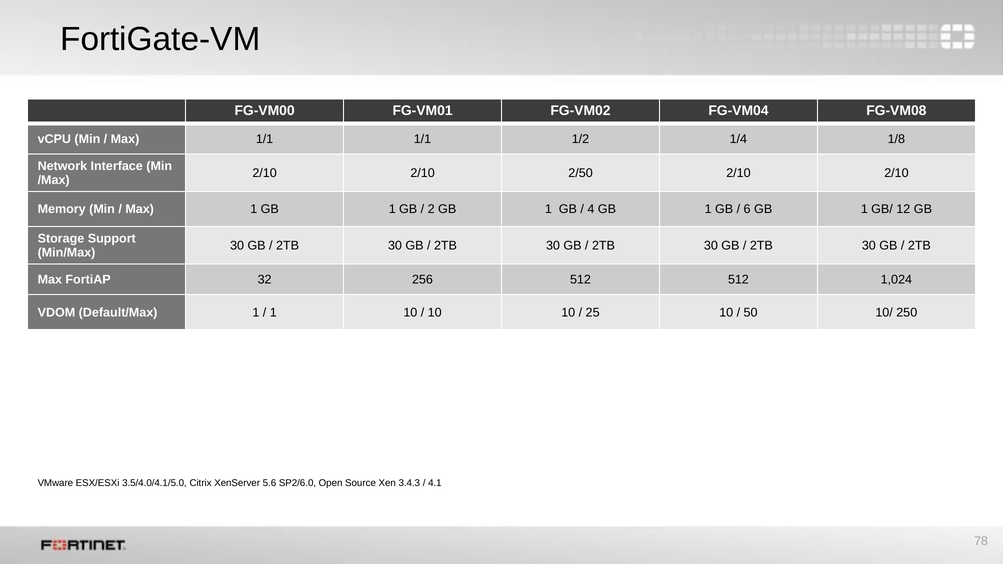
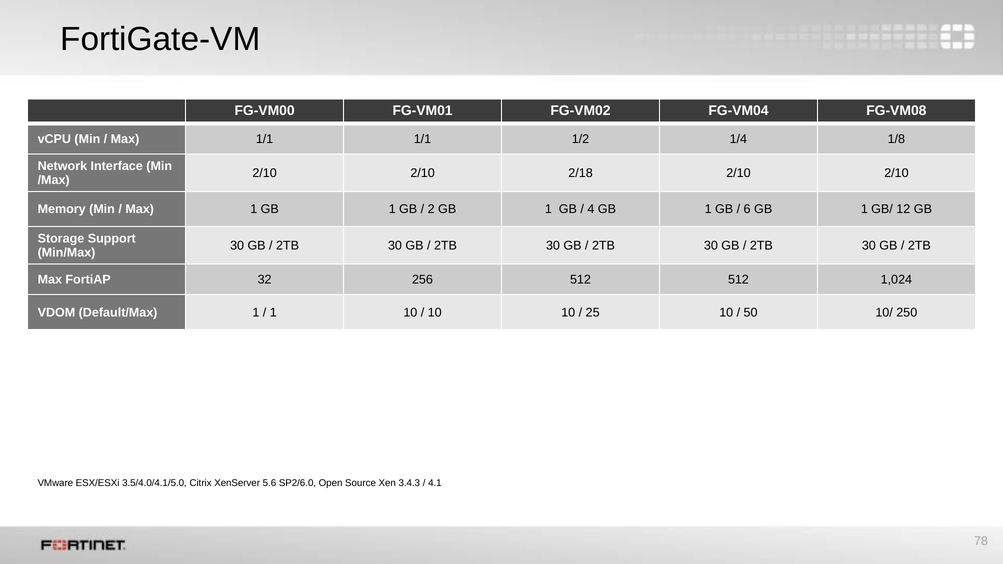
2/50: 2/50 -> 2/18
